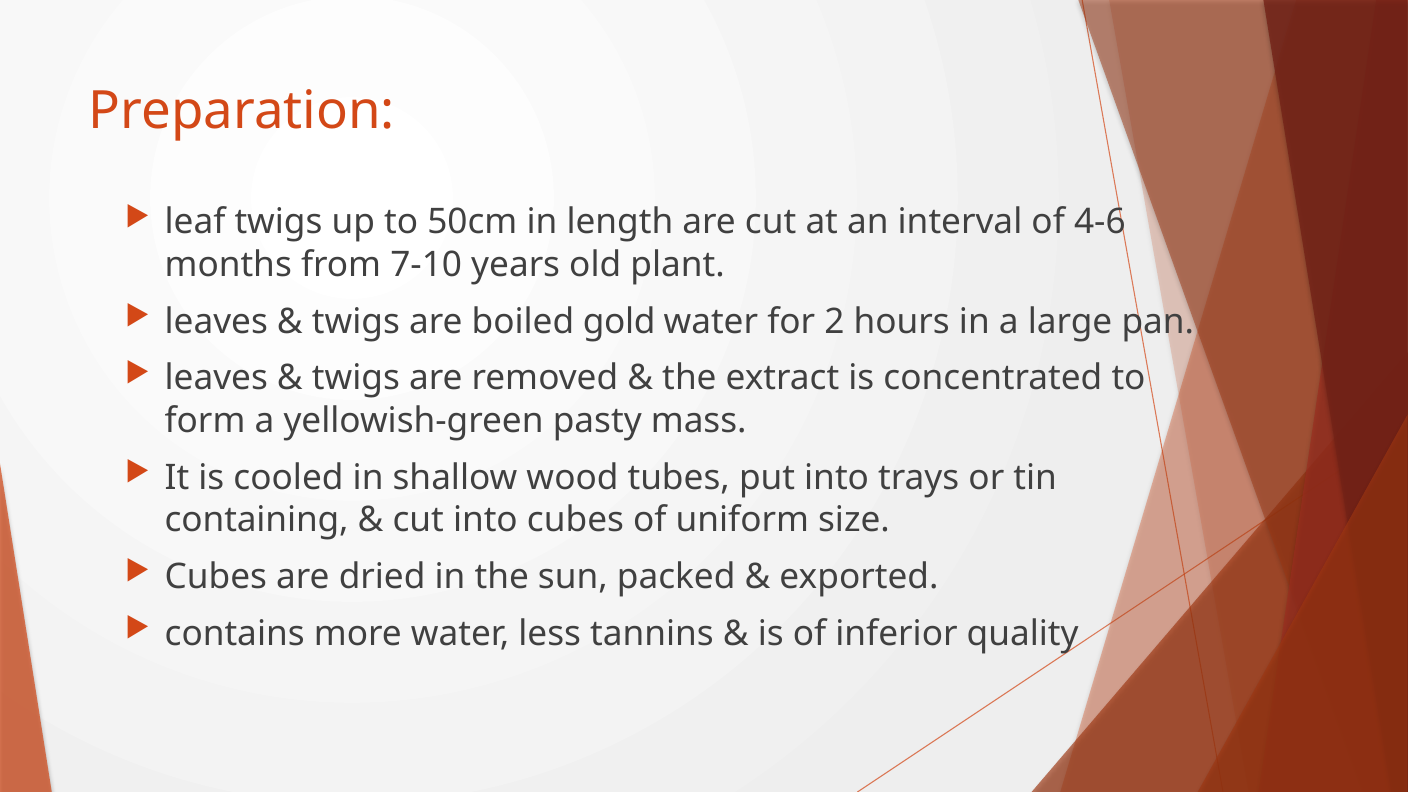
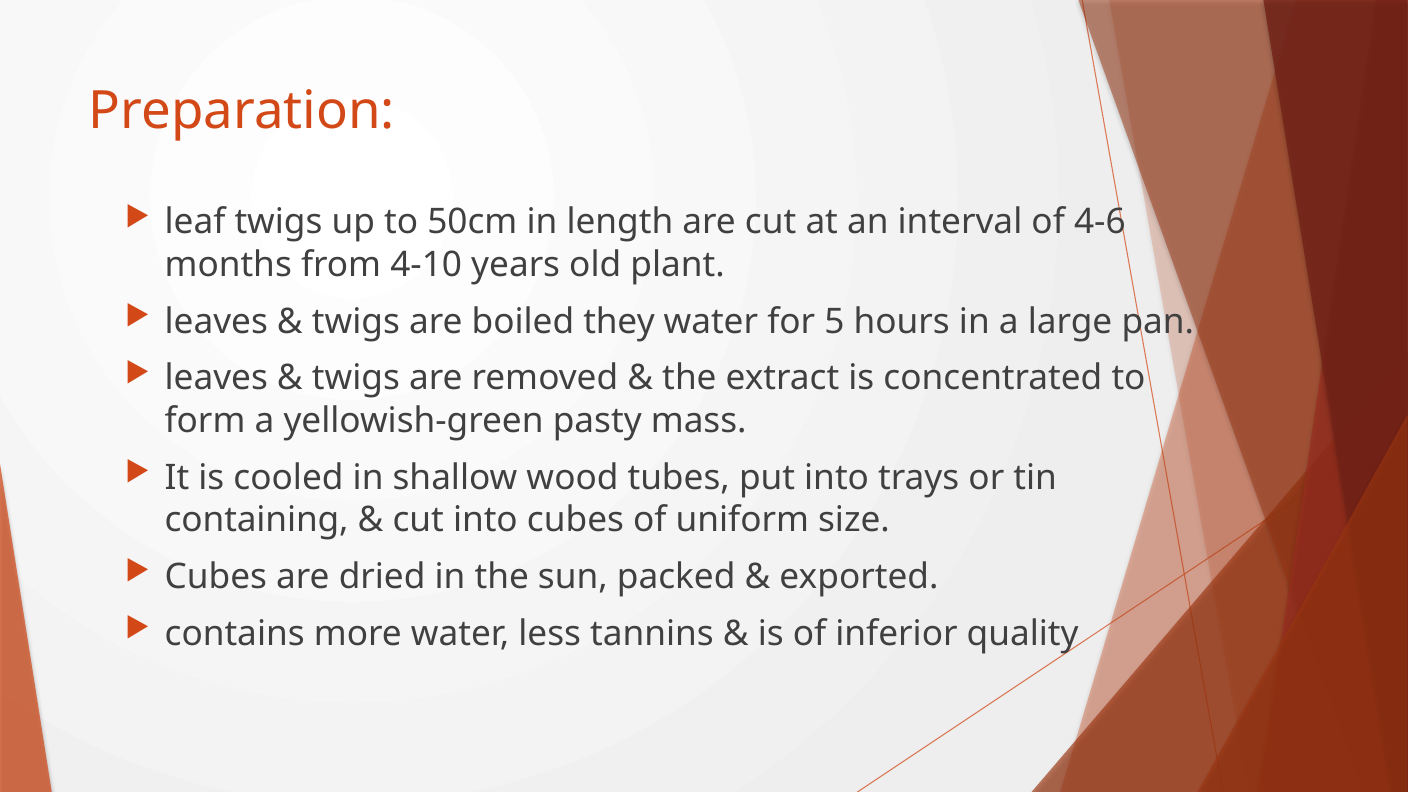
7-10: 7-10 -> 4-10
gold: gold -> they
2: 2 -> 5
